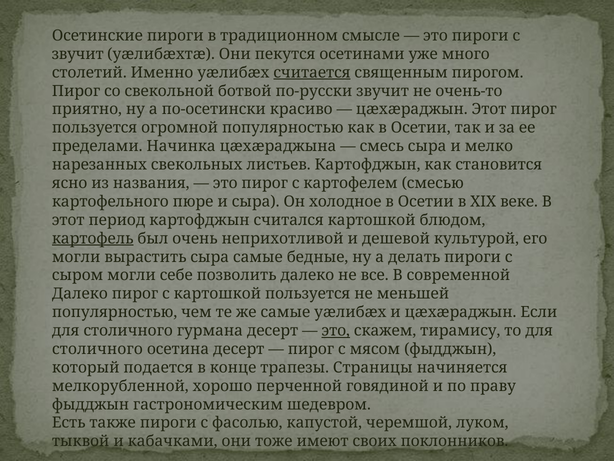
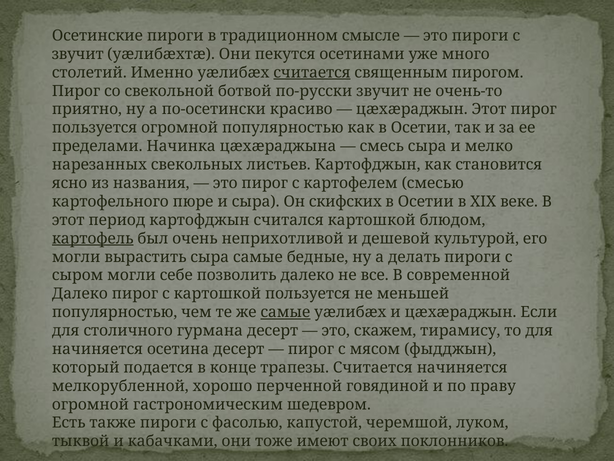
холодное: холодное -> скифских
самые at (285, 312) underline: none -> present
это at (336, 330) underline: present -> none
столичного at (97, 349): столичного -> начиняется
трапезы Страницы: Страницы -> Считается
фыдджын at (91, 404): фыдджын -> огромной
